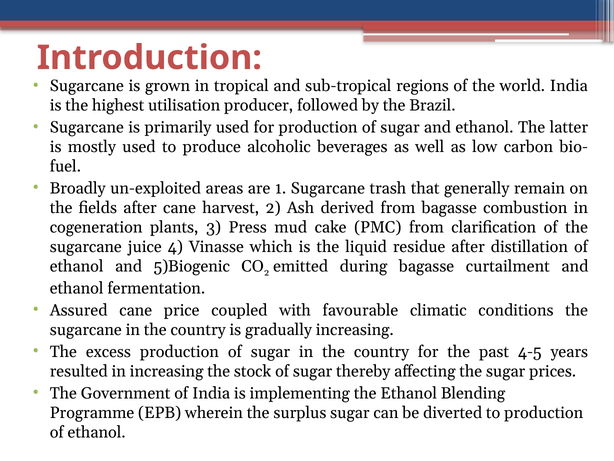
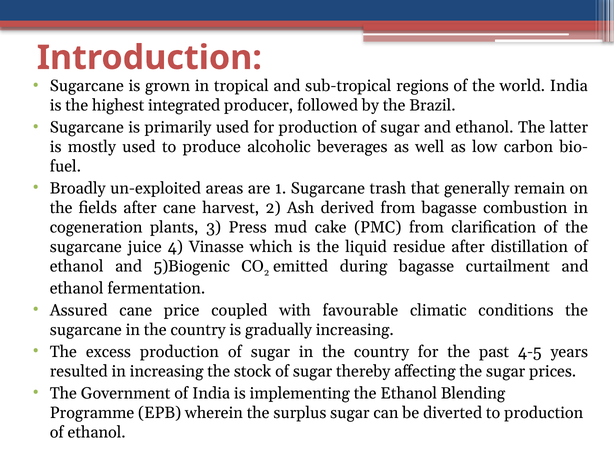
utilisation: utilisation -> integrated
